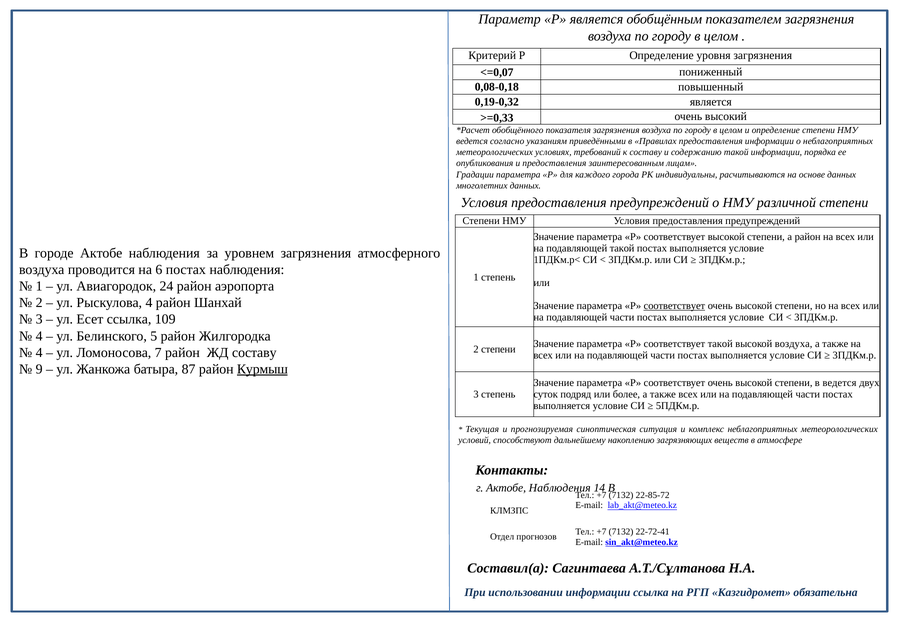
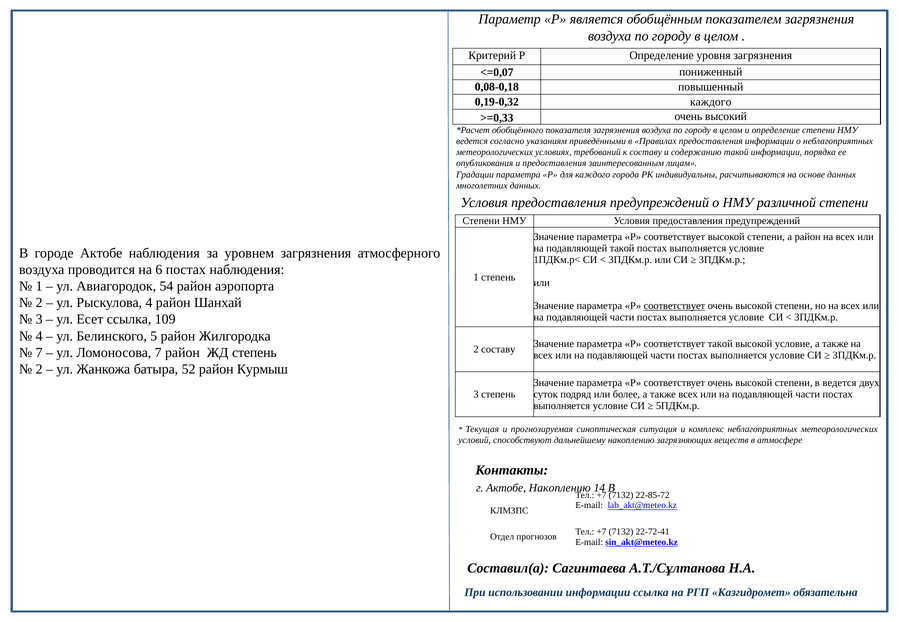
0,19-0,32 является: является -> каждого
24: 24 -> 54
высокой воздуха: воздуха -> условие
2 степени: степени -> составу
4 at (39, 353): 4 -> 7
ЖД составу: составу -> степень
9 at (39, 369): 9 -> 2
87: 87 -> 52
Курмыш underline: present -> none
г Актобе Наблюдения: Наблюдения -> Накоплению
